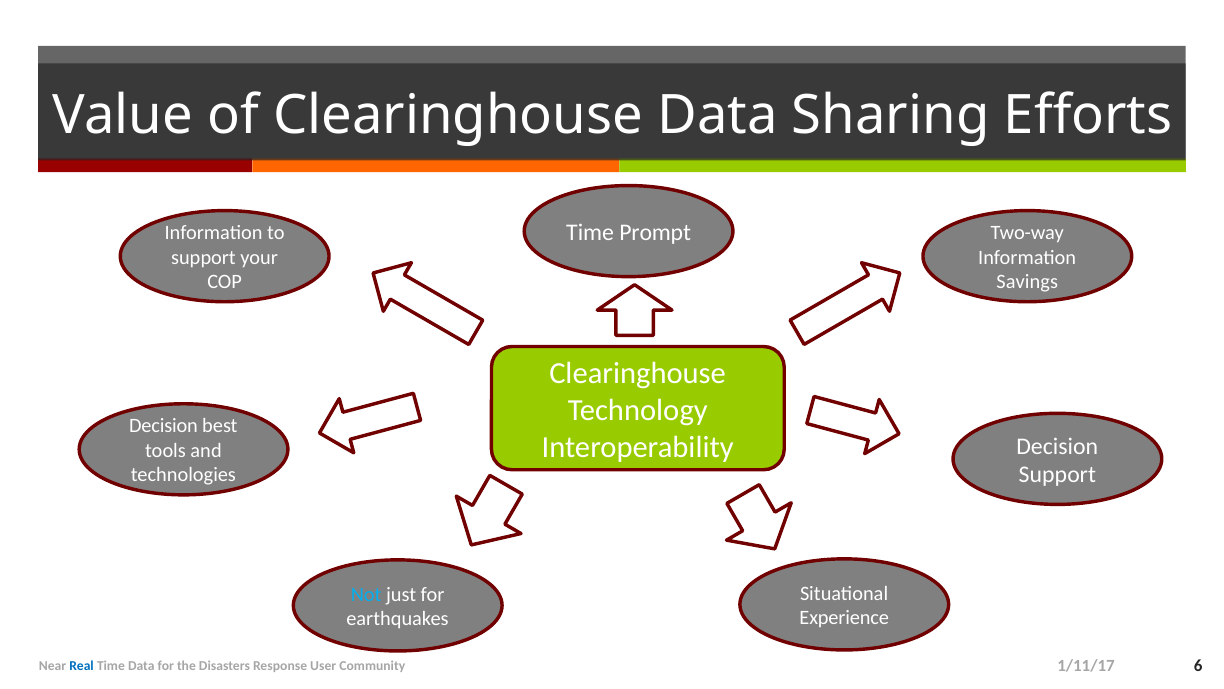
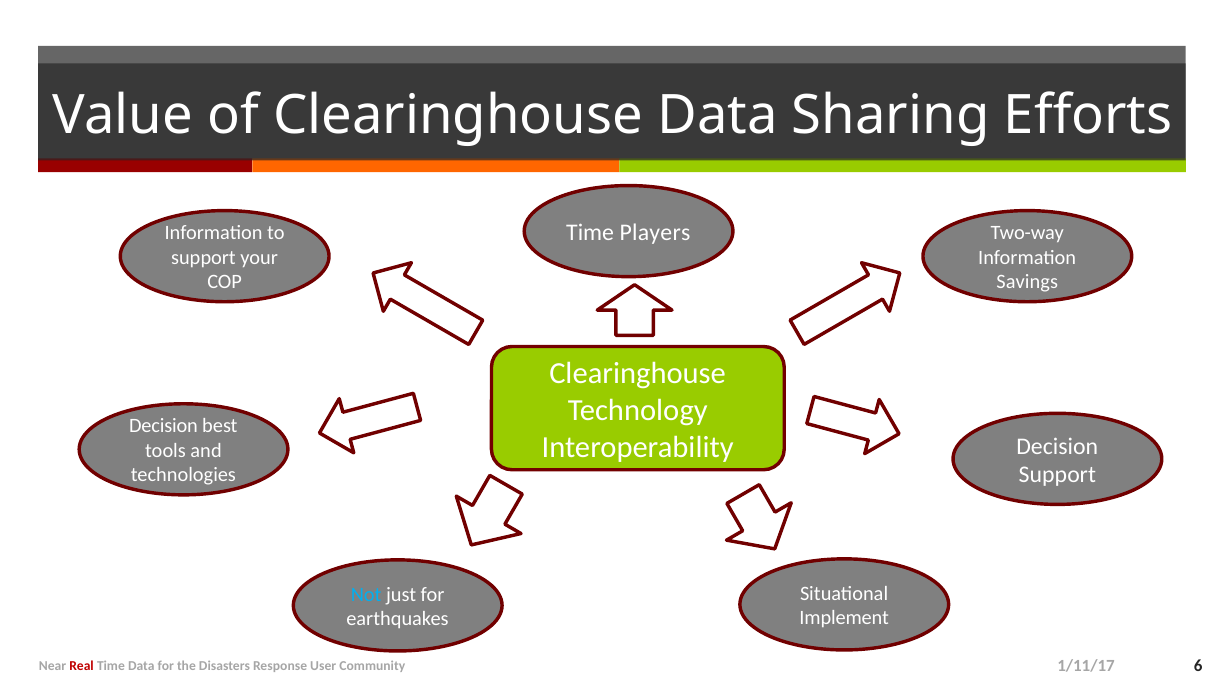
Prompt: Prompt -> Players
Experience: Experience -> Implement
Real colour: blue -> red
